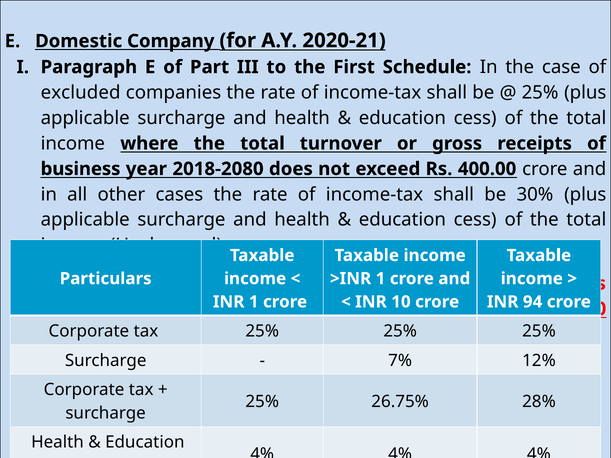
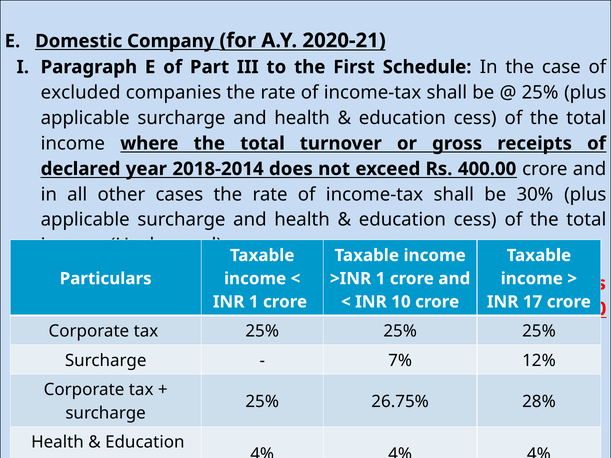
business: business -> declared
2018-2080: 2018-2080 -> 2018-2014
94: 94 -> 17
